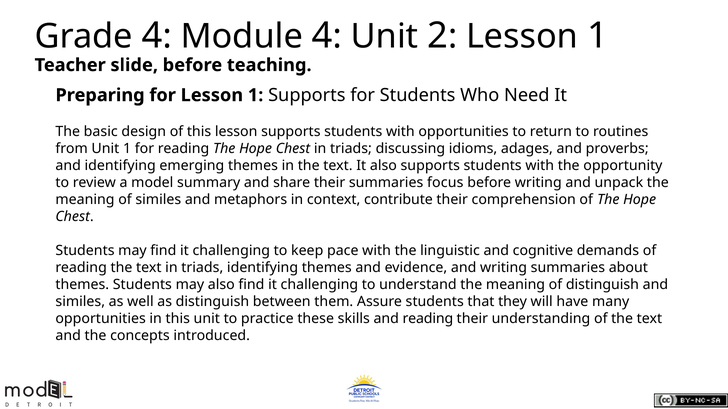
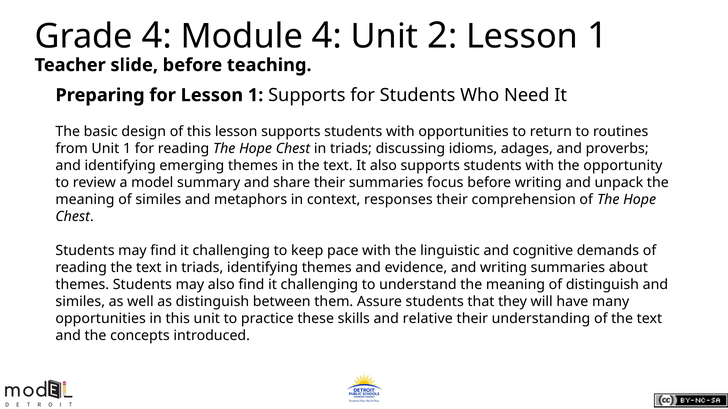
contribute: contribute -> responses
and reading: reading -> relative
